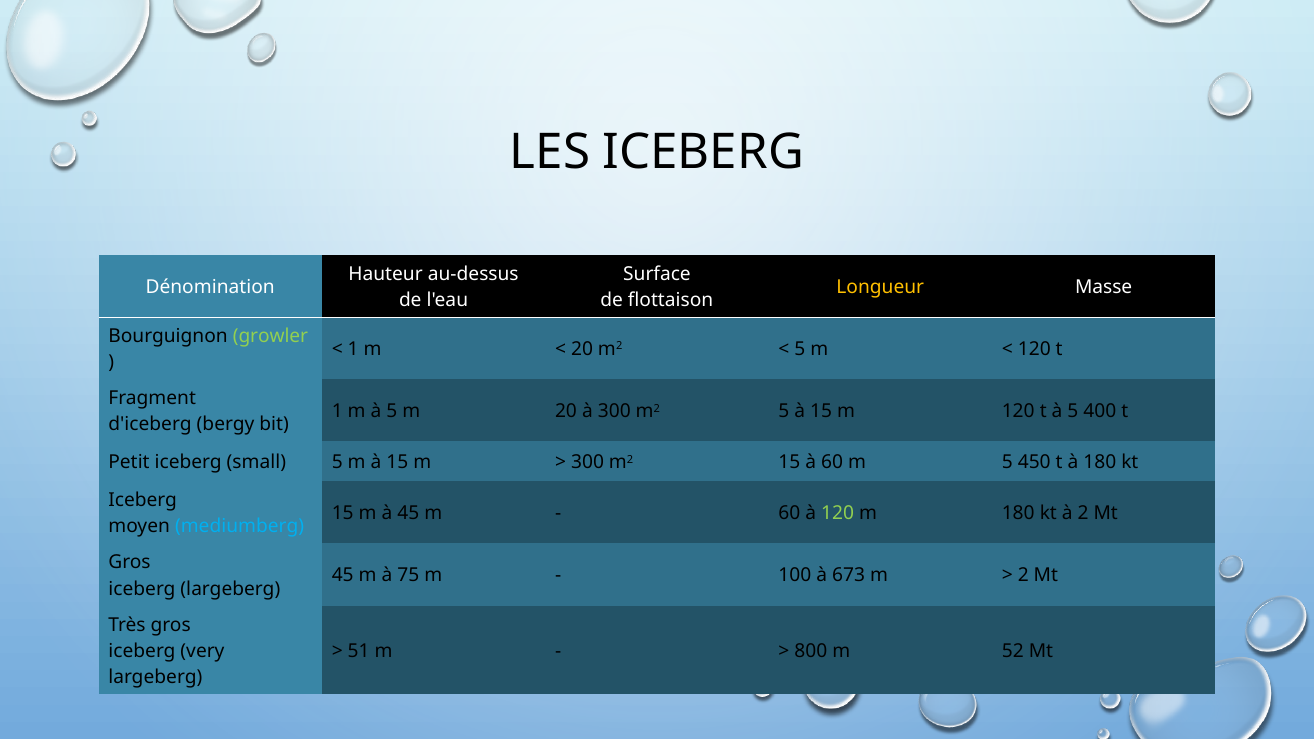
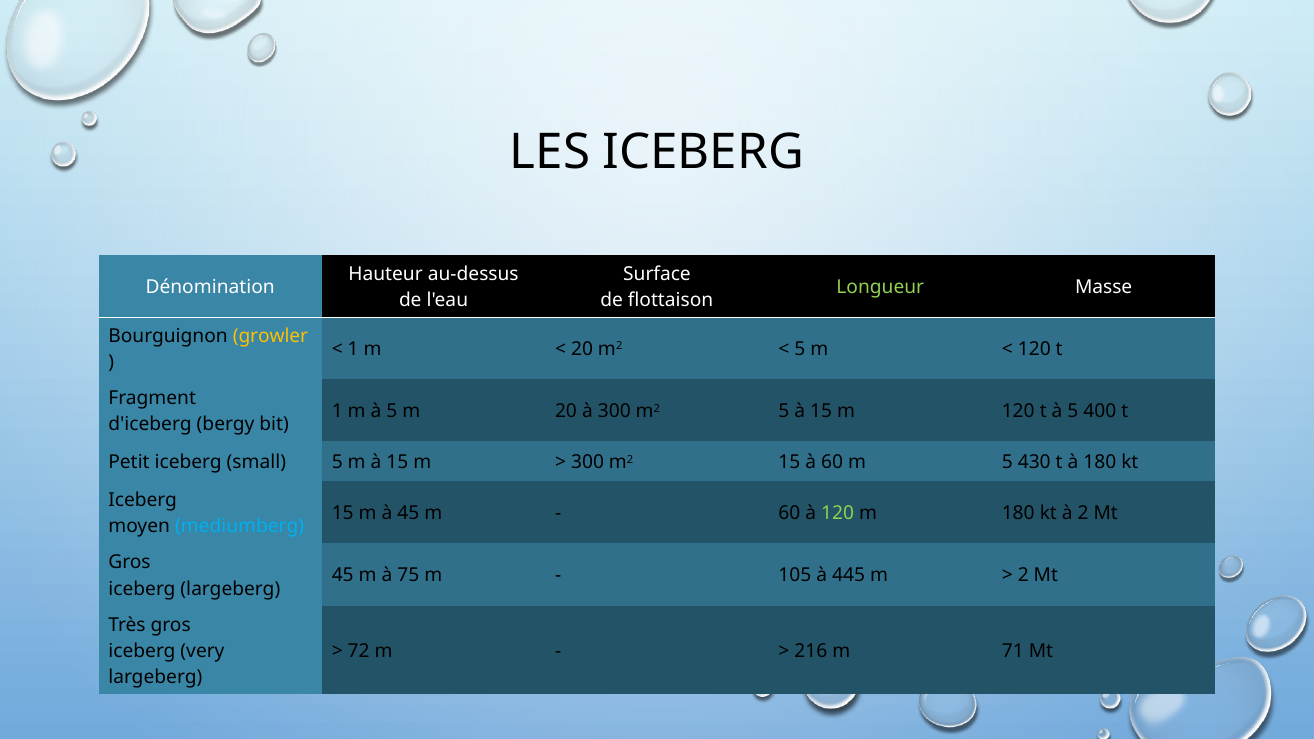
Longueur colour: yellow -> light green
growler colour: light green -> yellow
450: 450 -> 430
100: 100 -> 105
673: 673 -> 445
51: 51 -> 72
800: 800 -> 216
52: 52 -> 71
